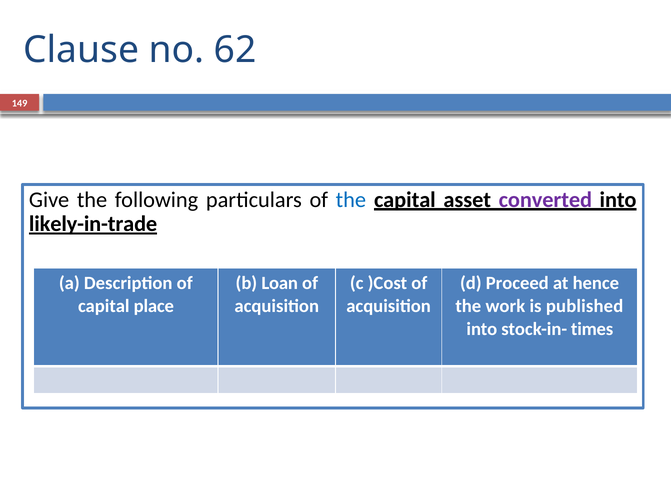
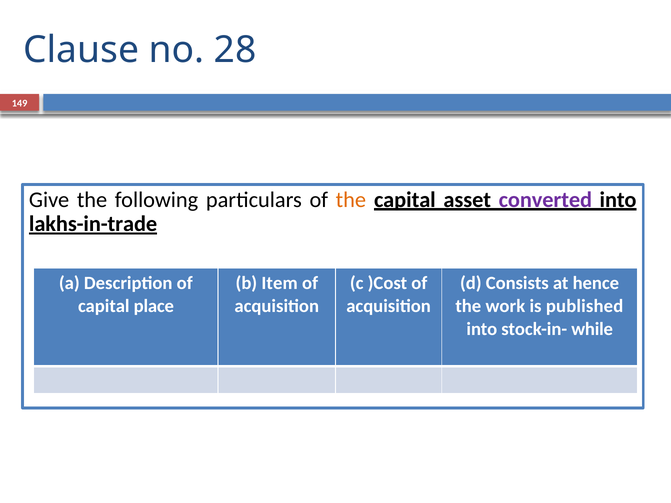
62: 62 -> 28
the at (351, 200) colour: blue -> orange
likely-in-trade: likely-in-trade -> lakhs-in-trade
Loan: Loan -> Item
Proceed: Proceed -> Consists
times: times -> while
